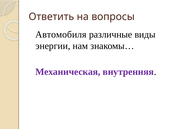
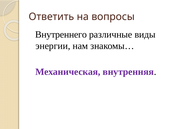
Автомобиля: Автомобиля -> Внутреннего
